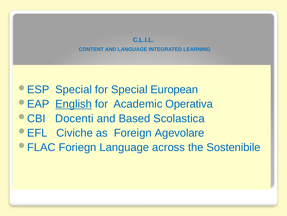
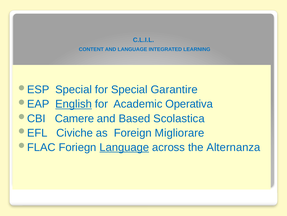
European: European -> Garantire
Docenti: Docenti -> Camere
Agevolare: Agevolare -> Migliorare
Language at (124, 147) underline: none -> present
Sostenibile: Sostenibile -> Alternanza
